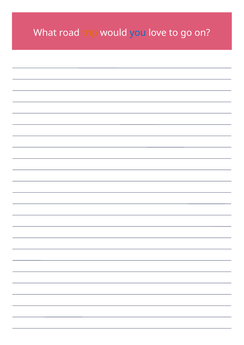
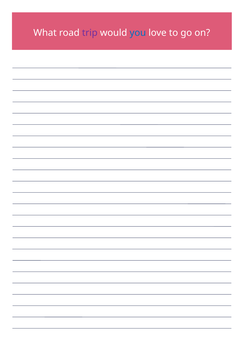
trip colour: orange -> purple
